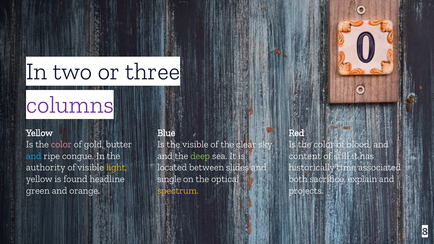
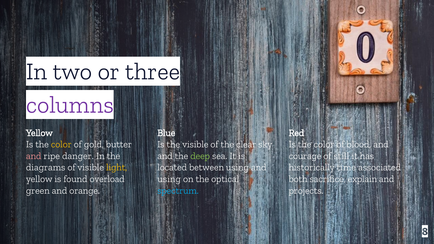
color at (61, 144) colour: pink -> yellow
and at (34, 156) colour: light blue -> pink
congue: congue -> danger
content: content -> courage
authority: authority -> diagrams
between slides: slides -> using
headline: headline -> overload
single at (169, 179): single -> using
spectrum colour: yellow -> light blue
